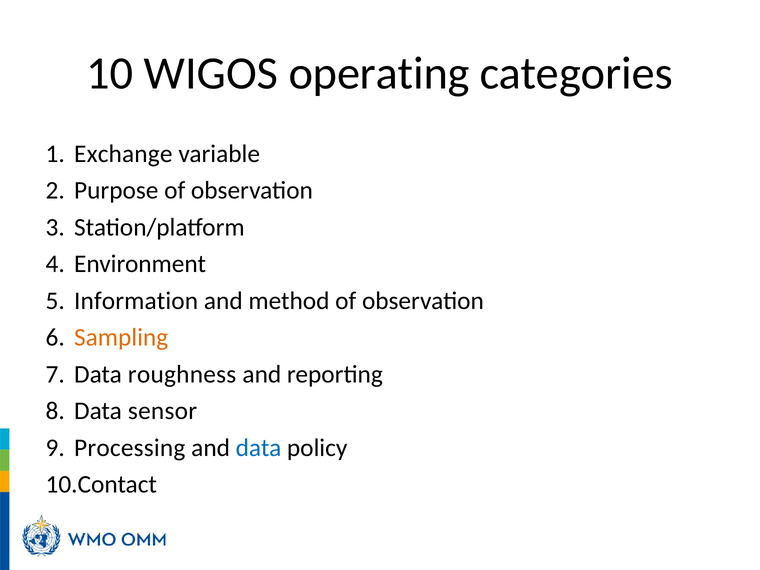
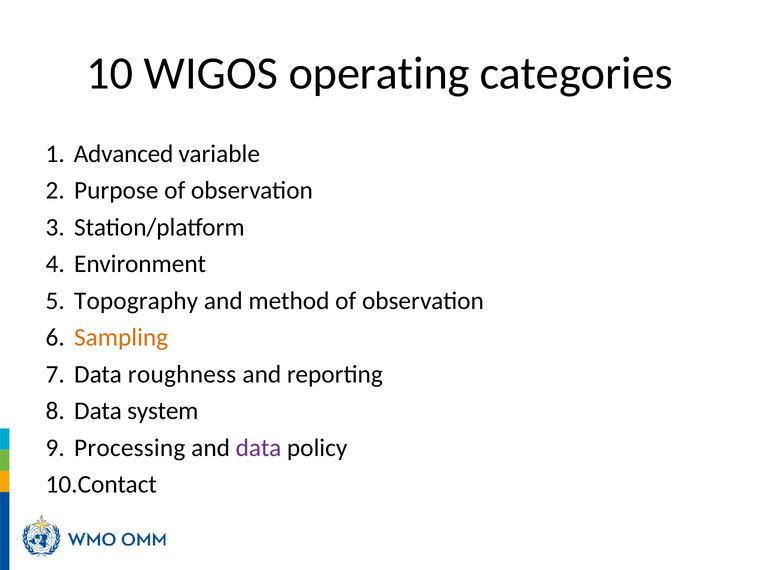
Exchange: Exchange -> Advanced
Information: Information -> Topography
sensor: sensor -> system
data at (259, 448) colour: blue -> purple
